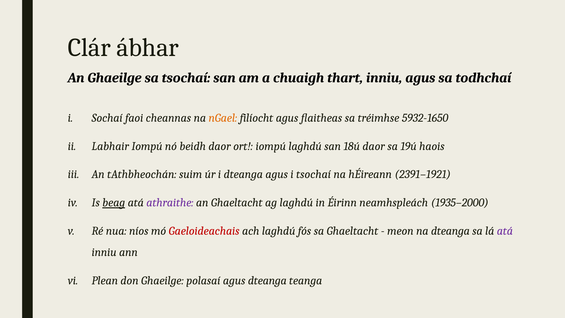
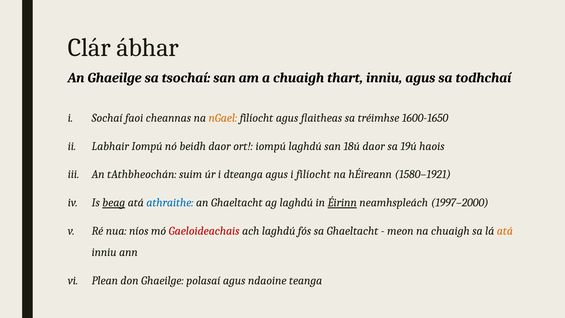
5932-1650: 5932-1650 -> 1600-1650
i tsochaí: tsochaí -> filíocht
2391–1921: 2391–1921 -> 1580–1921
athraithe colour: purple -> blue
Éirinn underline: none -> present
1935–2000: 1935–2000 -> 1997–2000
na dteanga: dteanga -> chuaigh
atá at (505, 231) colour: purple -> orange
agus dteanga: dteanga -> ndaoine
